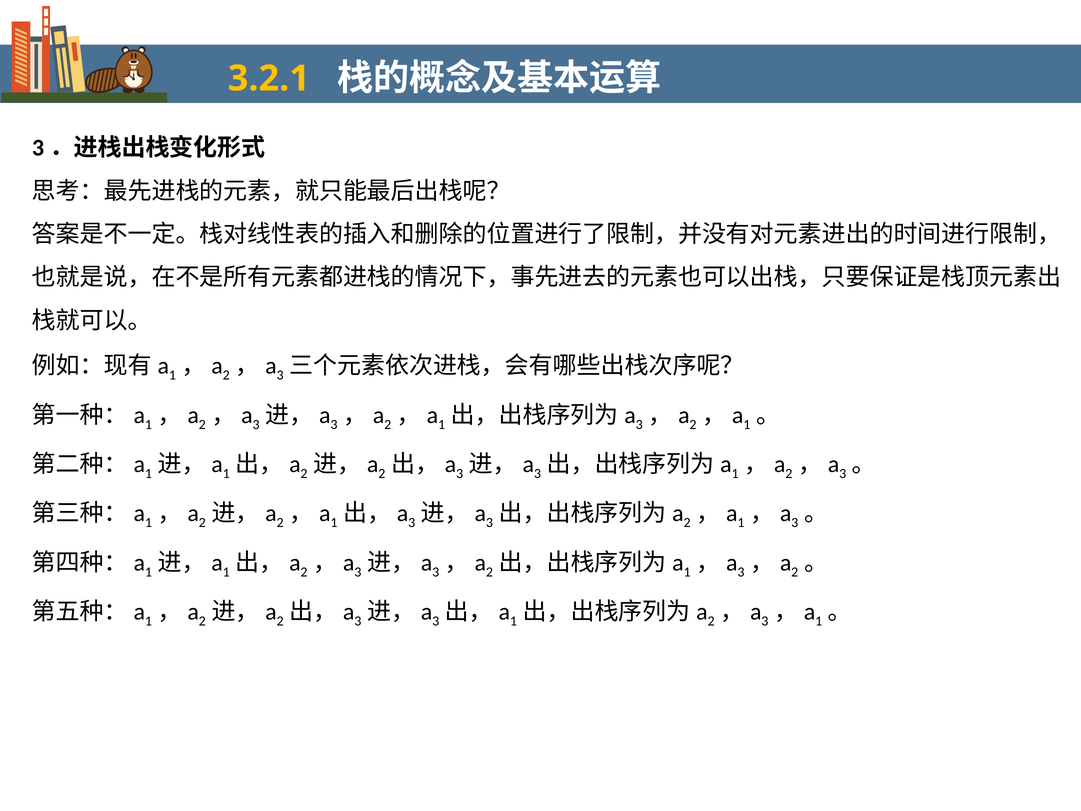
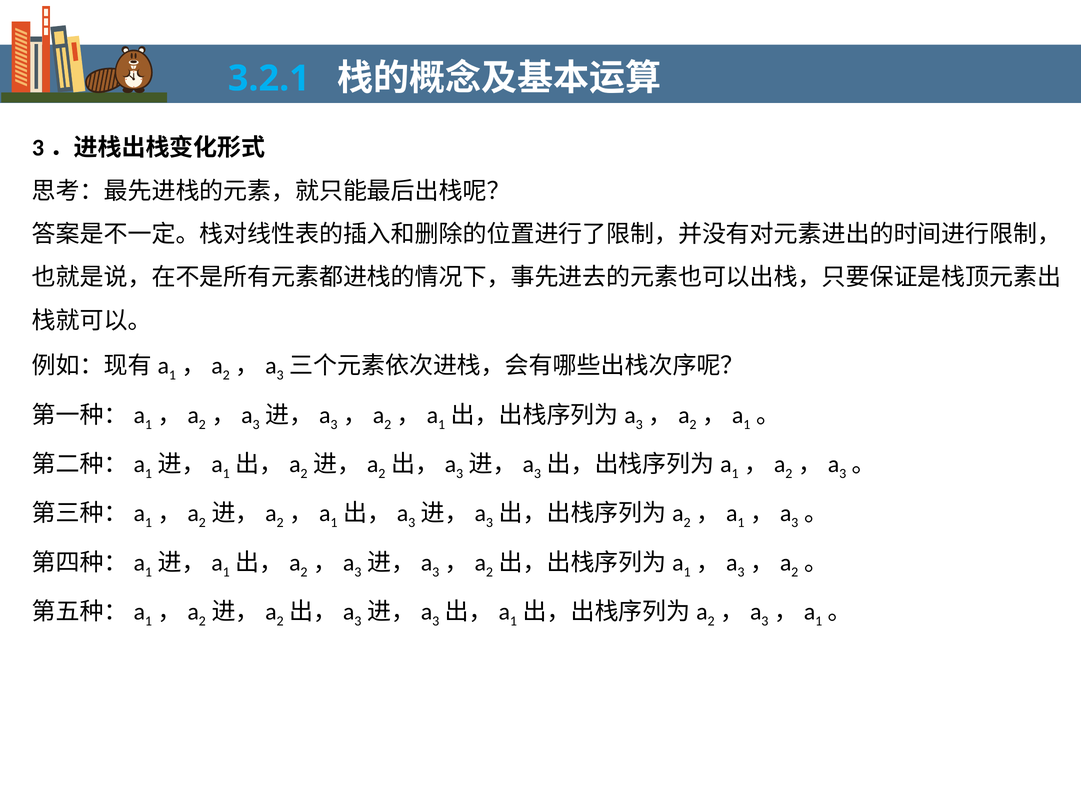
3.2.1 colour: yellow -> light blue
